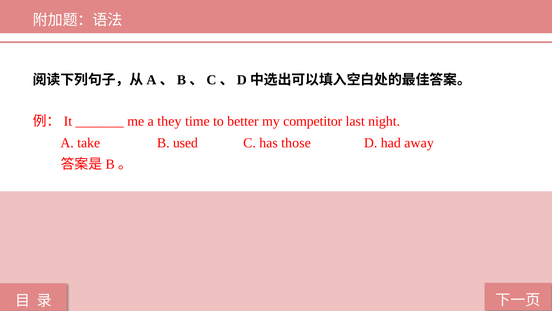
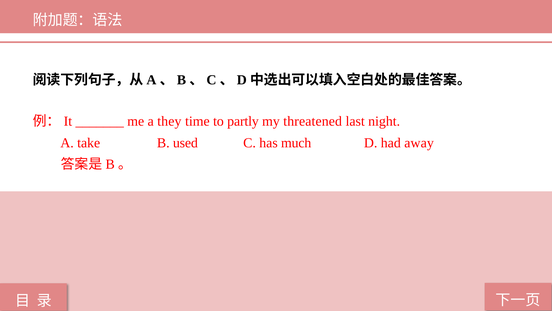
better: better -> partly
competitor: competitor -> threatened
those: those -> much
